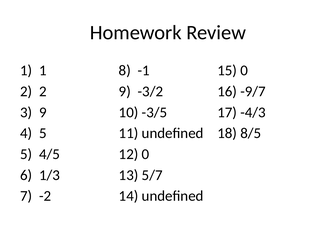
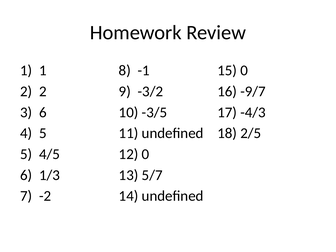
9 at (43, 112): 9 -> 6
8/5: 8/5 -> 2/5
